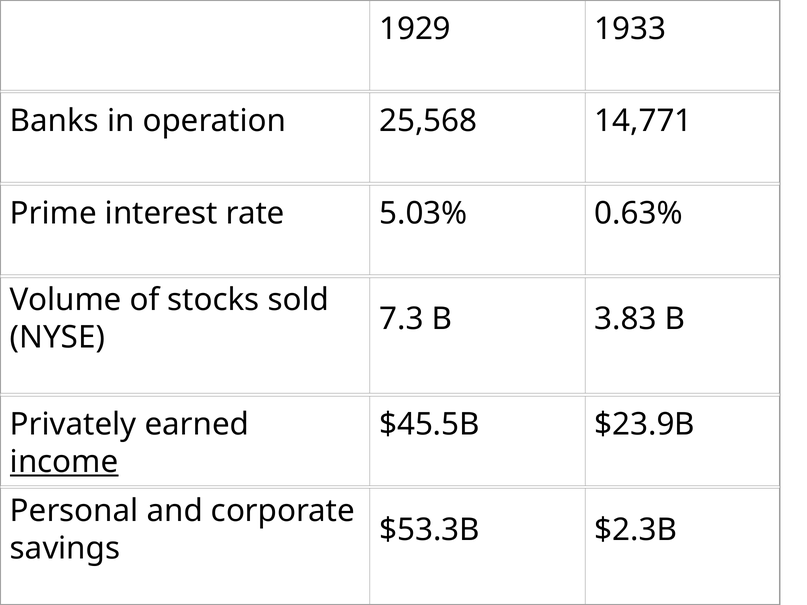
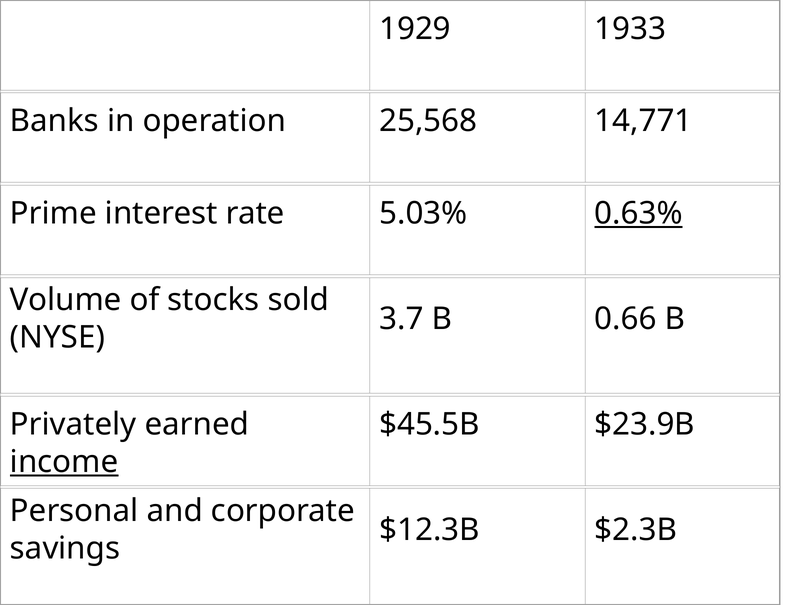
0.63% underline: none -> present
7.3: 7.3 -> 3.7
3.83: 3.83 -> 0.66
$53.3B: $53.3B -> $12.3B
